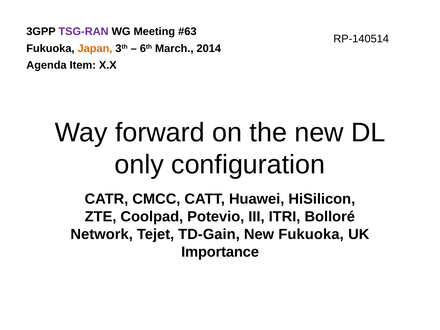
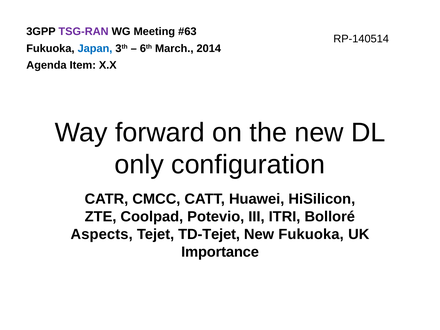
Japan colour: orange -> blue
Network: Network -> Aspects
TD-Gain: TD-Gain -> TD-Tejet
